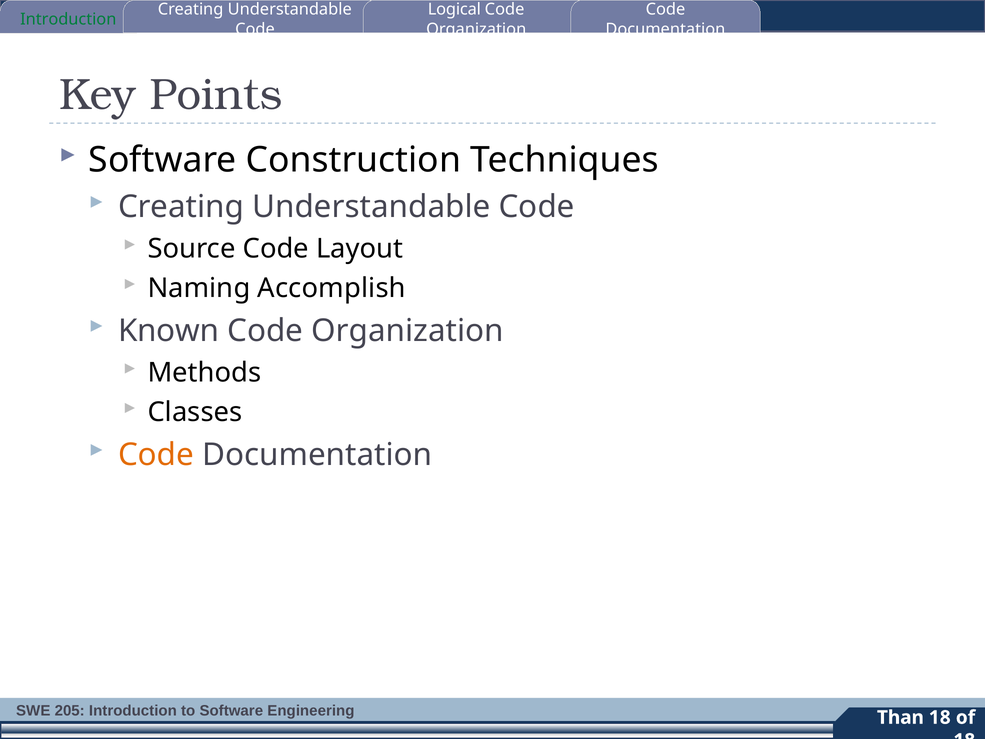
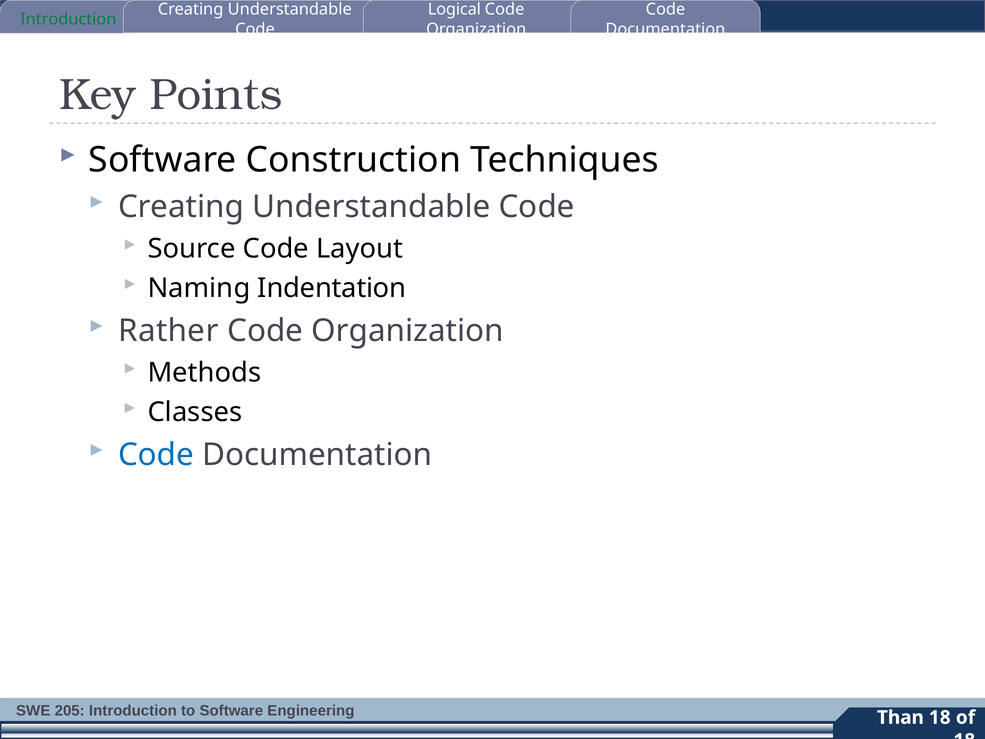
Accomplish: Accomplish -> Indentation
Known: Known -> Rather
Code at (156, 455) colour: orange -> blue
